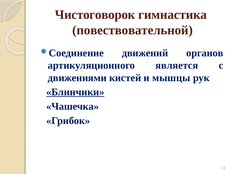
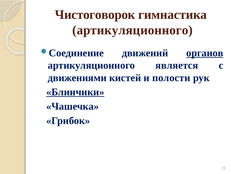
повествовательной at (133, 30): повествовательной -> артикуляционного
органов underline: none -> present
мышцы: мышцы -> полости
